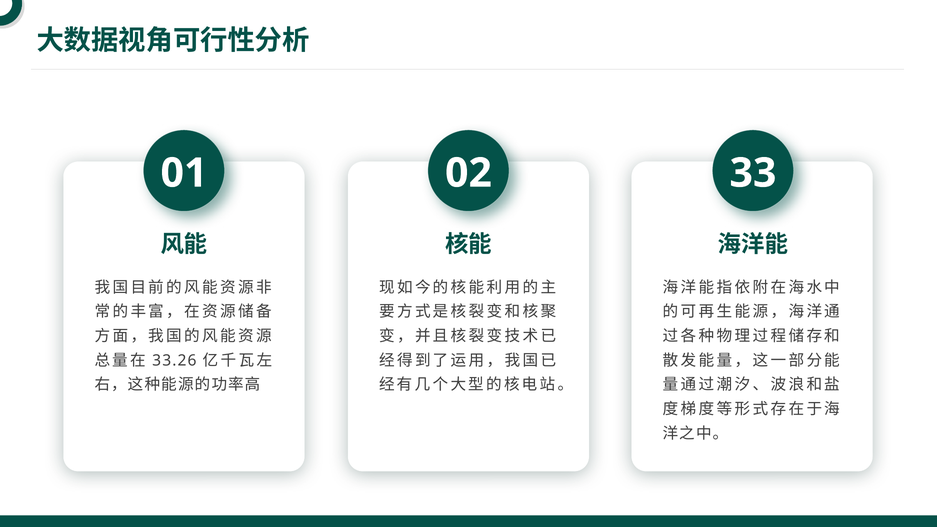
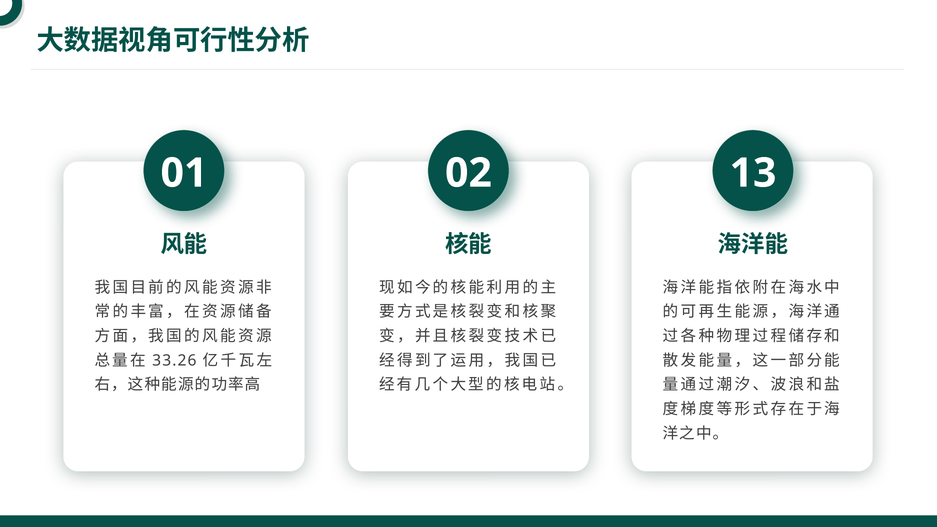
33: 33 -> 13
